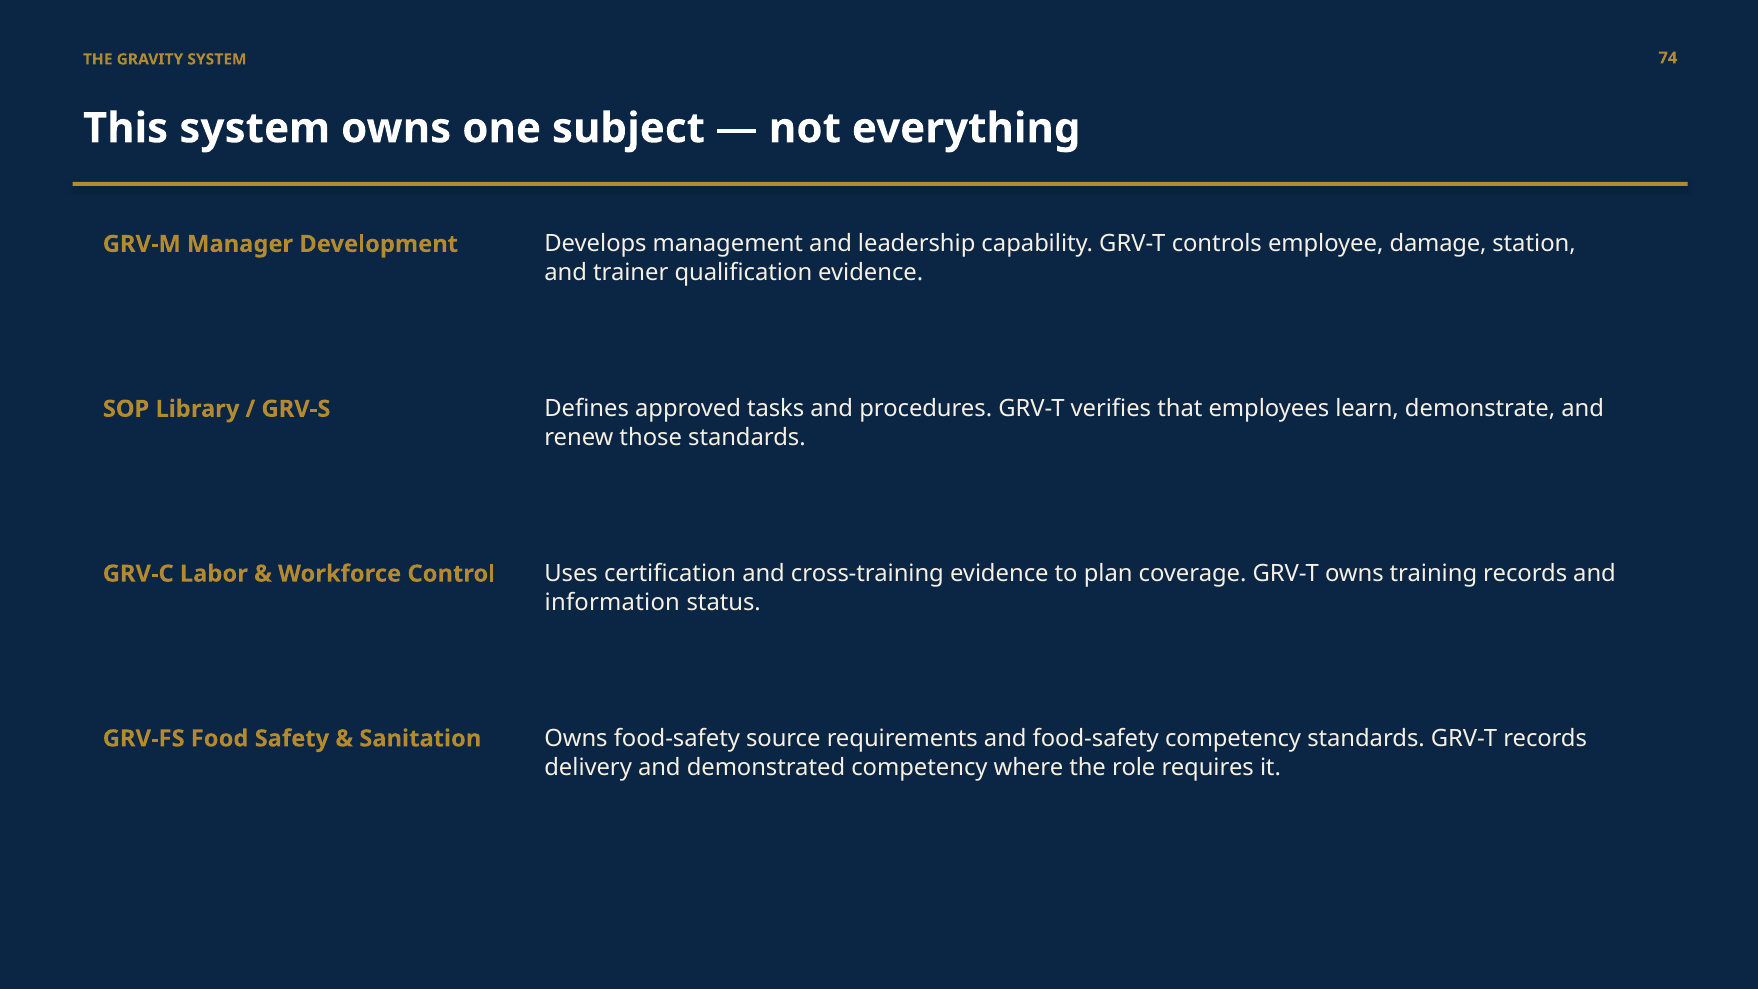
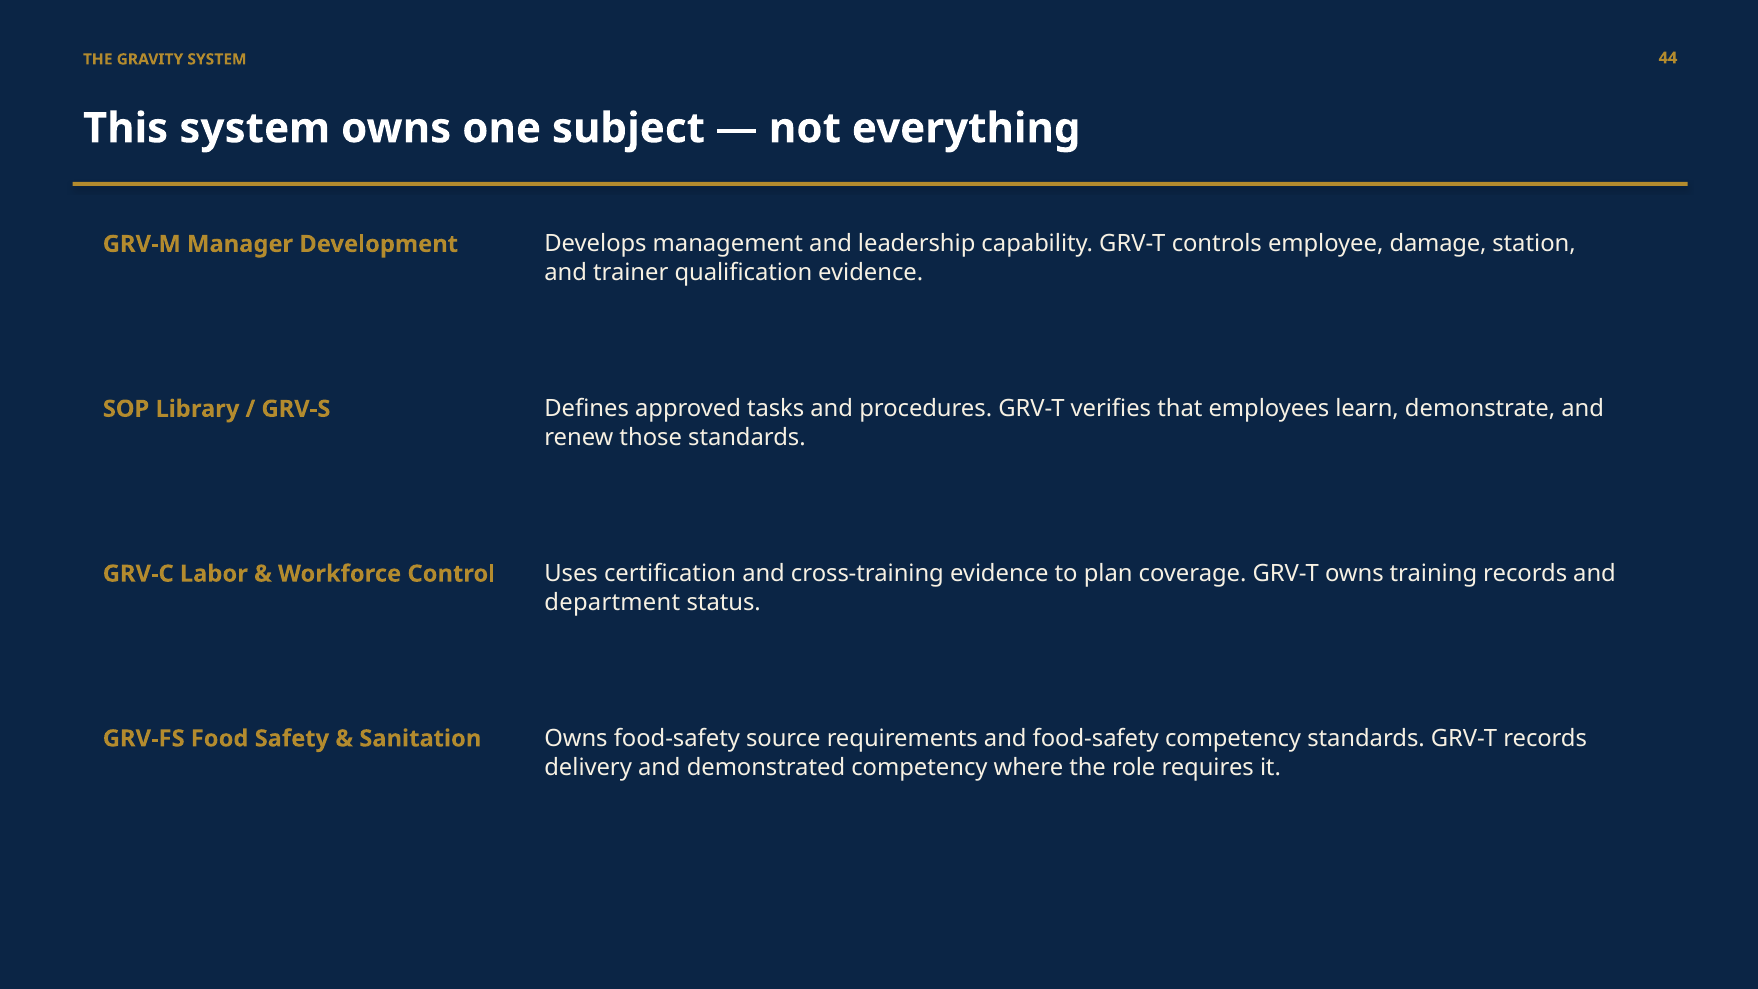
74: 74 -> 44
information: information -> department
